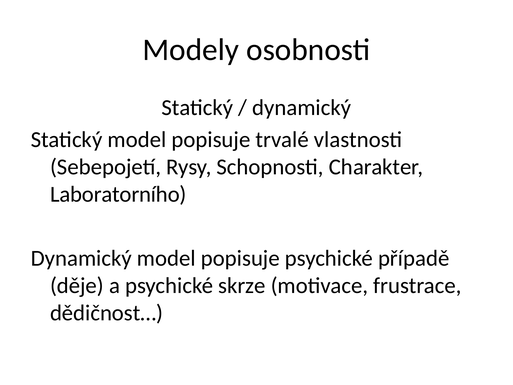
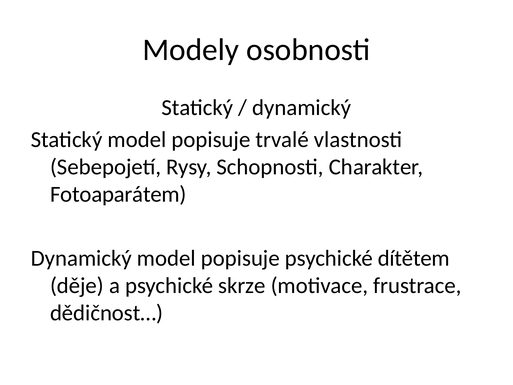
Laboratorního: Laboratorního -> Fotoaparátem
případě: případě -> dítětem
